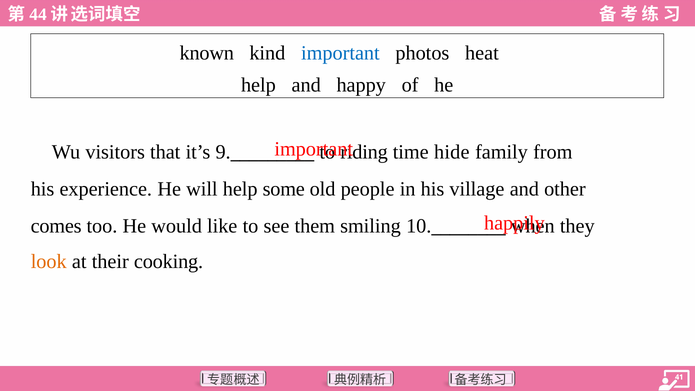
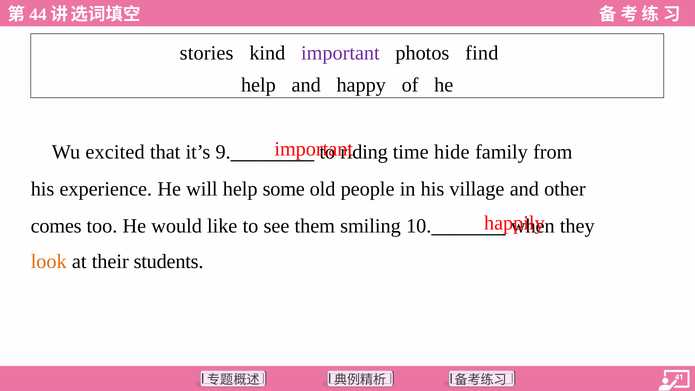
known: known -> stories
important at (340, 53) colour: blue -> purple
heat: heat -> find
visitors: visitors -> excited
cooking: cooking -> students
